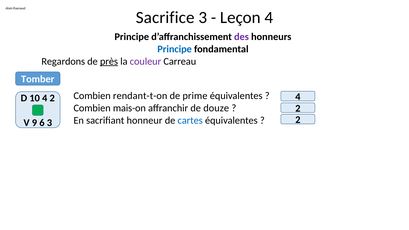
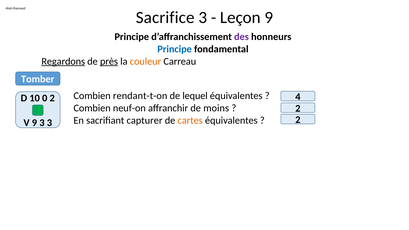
Leçon 4: 4 -> 9
Regardons underline: none -> present
couleur colour: purple -> orange
prime: prime -> lequel
10 4: 4 -> 0
mais-on: mais-on -> neuf-on
douze: douze -> moins
honneur: honneur -> capturer
cartes colour: blue -> orange
9 6: 6 -> 3
